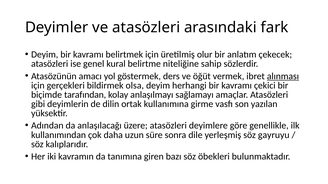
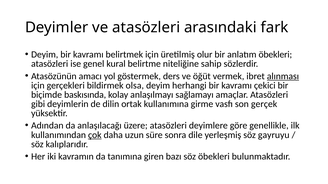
anlatım çekecek: çekecek -> öbekleri
tarafından: tarafından -> baskısında
yazılan: yazılan -> gerçek
çok underline: none -> present
